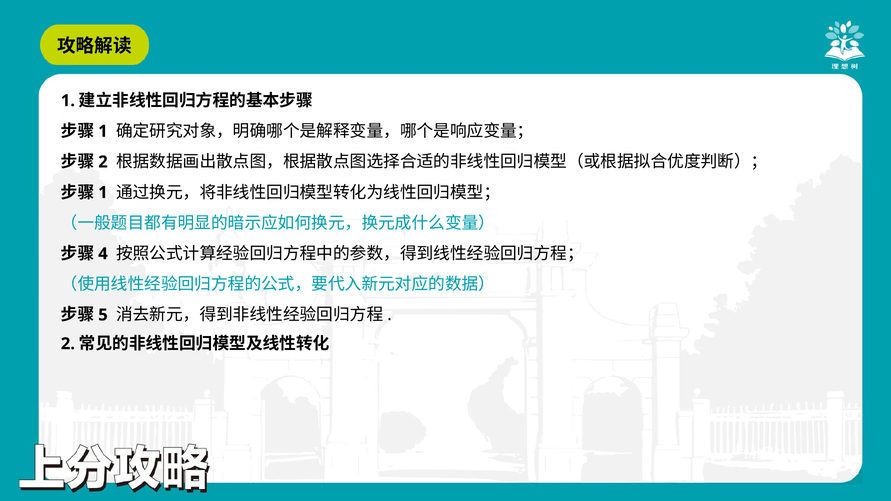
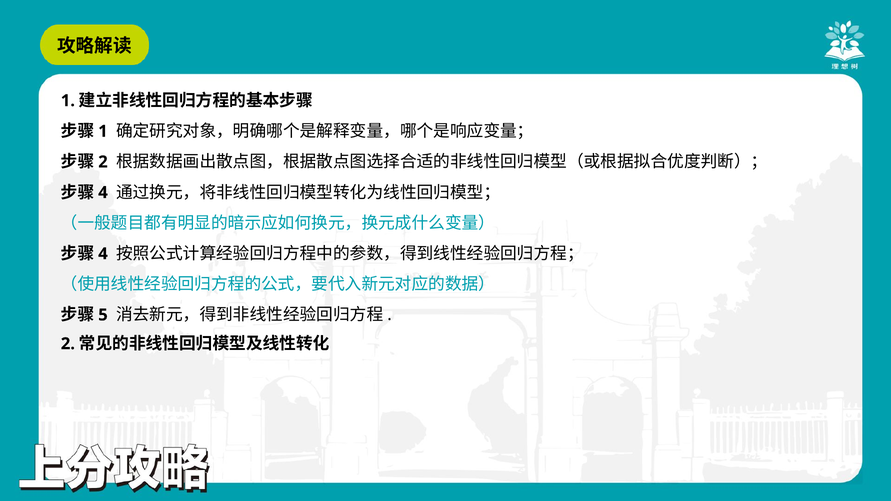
1 at (103, 193): 1 -> 4
